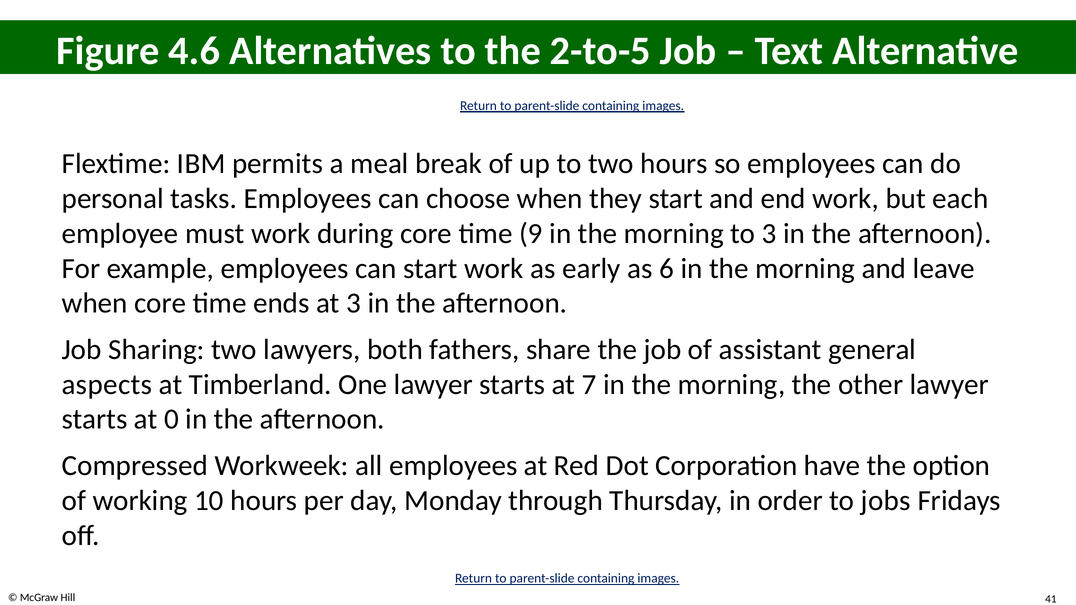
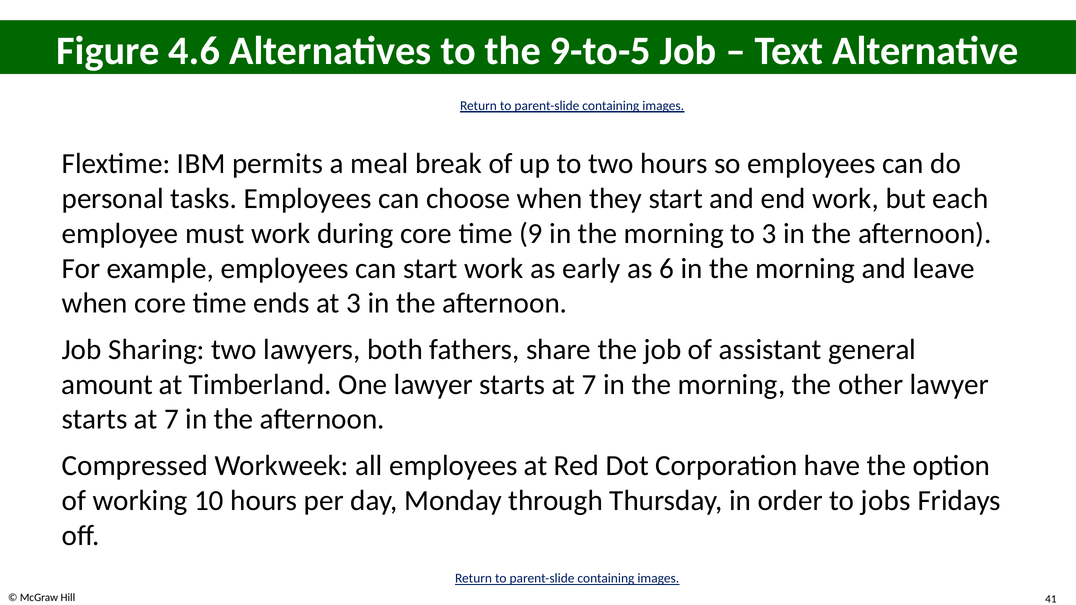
2-to-5: 2-to-5 -> 9-to-5
aspects: aspects -> amount
0 at (171, 420): 0 -> 7
